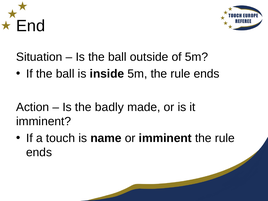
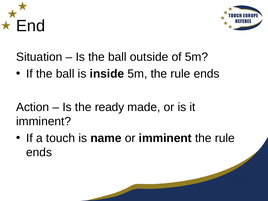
badly: badly -> ready
